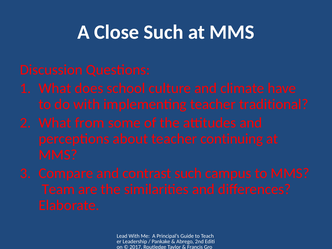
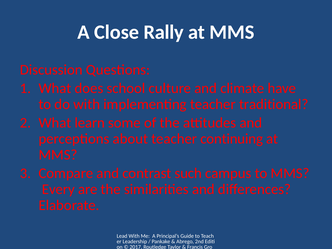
Close Such: Such -> Rally
from: from -> learn
Team: Team -> Every
